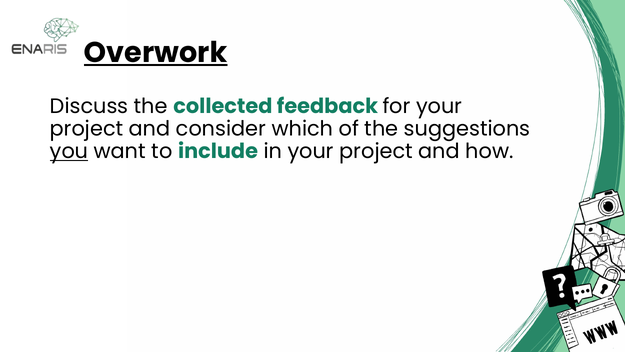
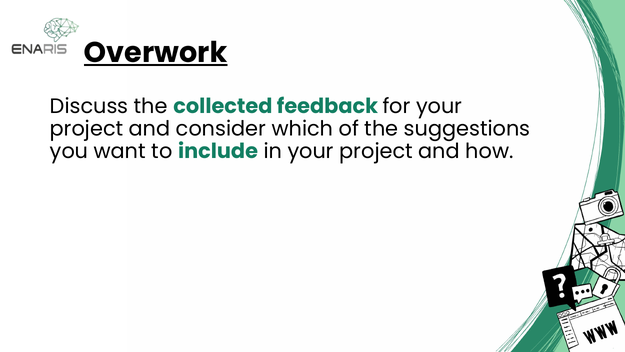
you underline: present -> none
